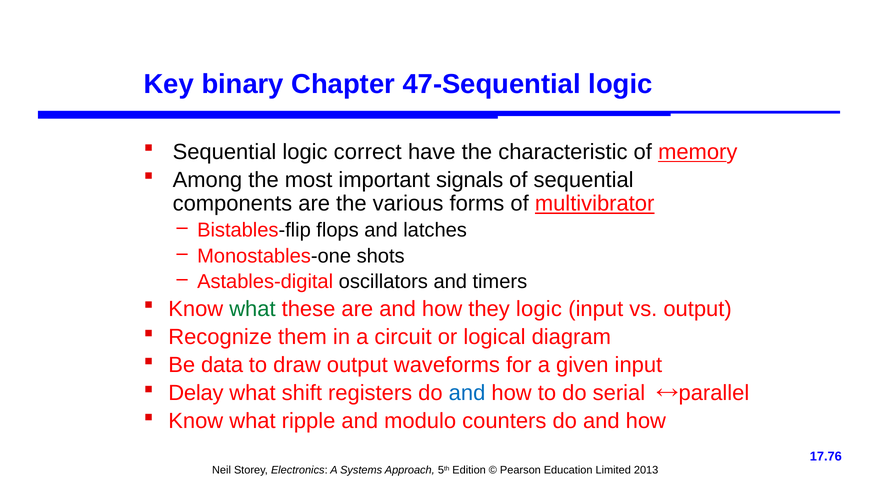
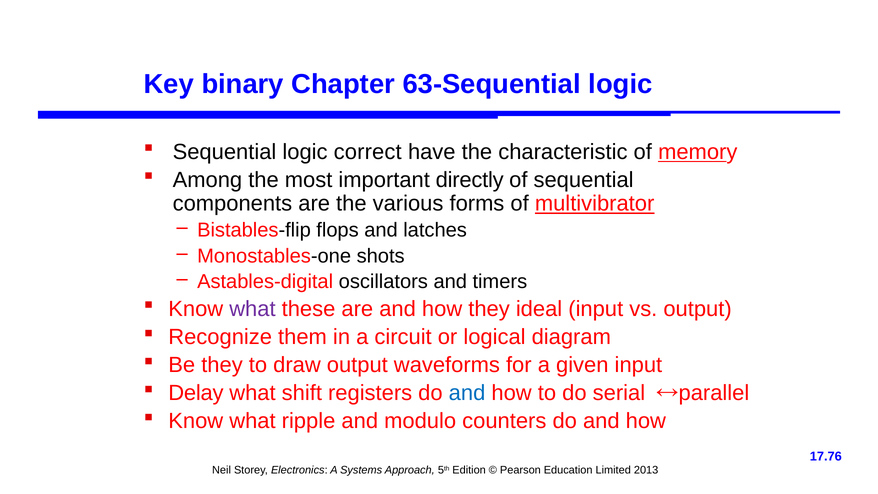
47-Sequential: 47-Sequential -> 63-Sequential
signals: signals -> directly
what at (252, 309) colour: green -> purple
they logic: logic -> ideal
Be data: data -> they
